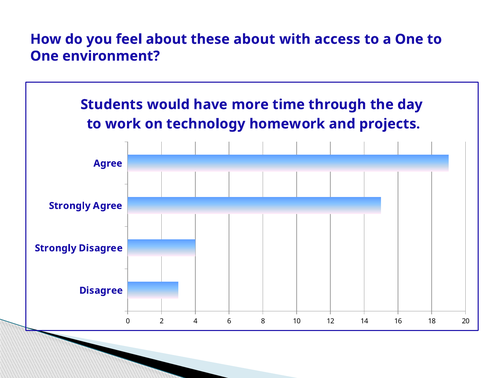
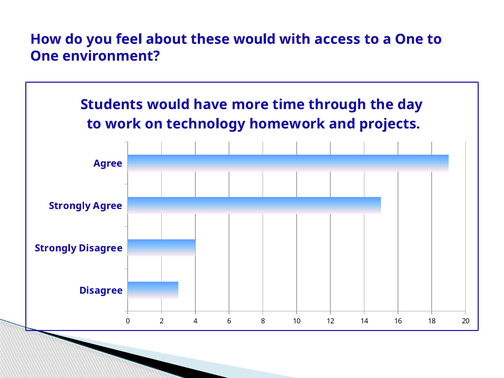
these about: about -> would
